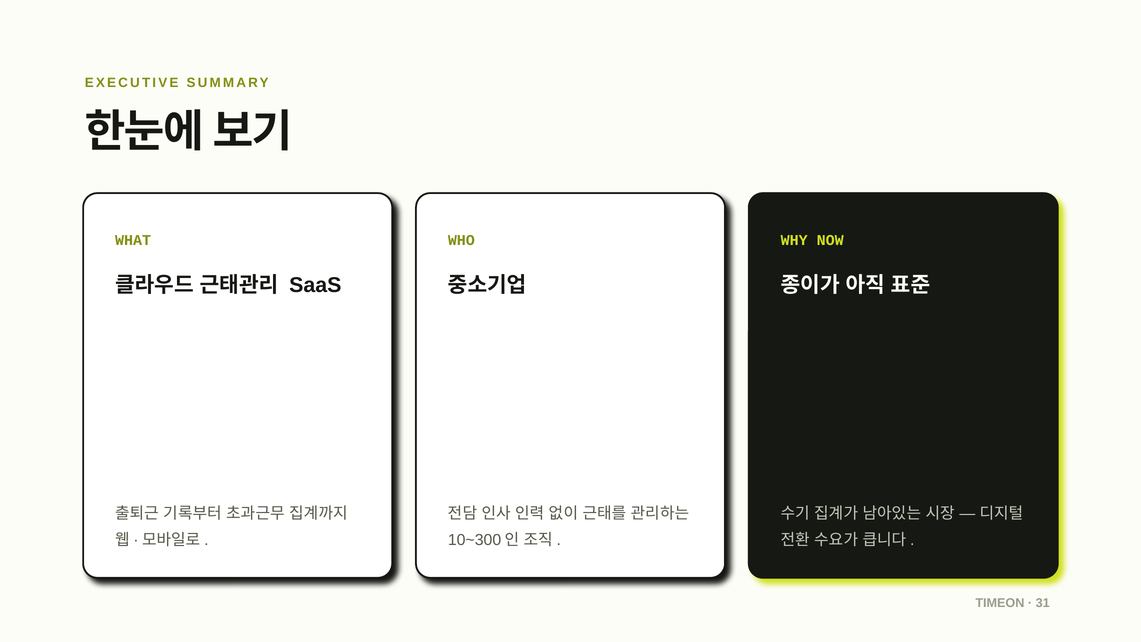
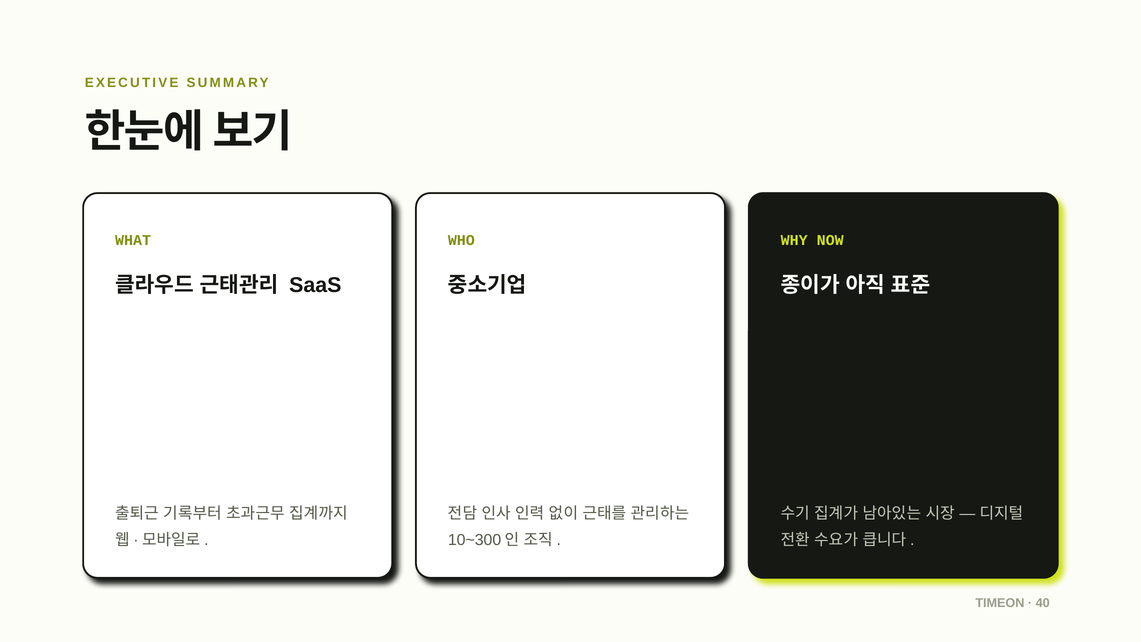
31: 31 -> 40
